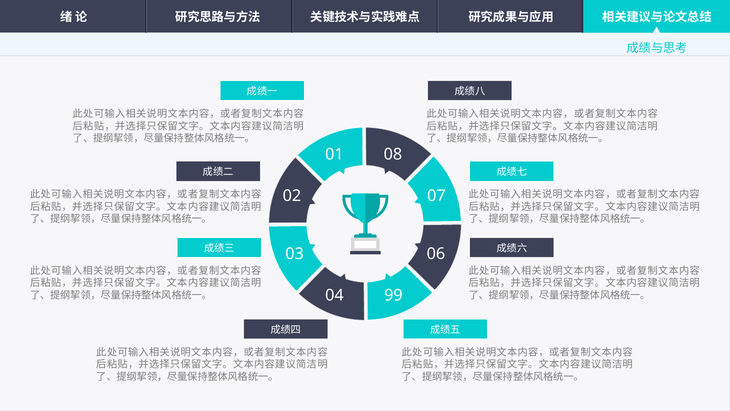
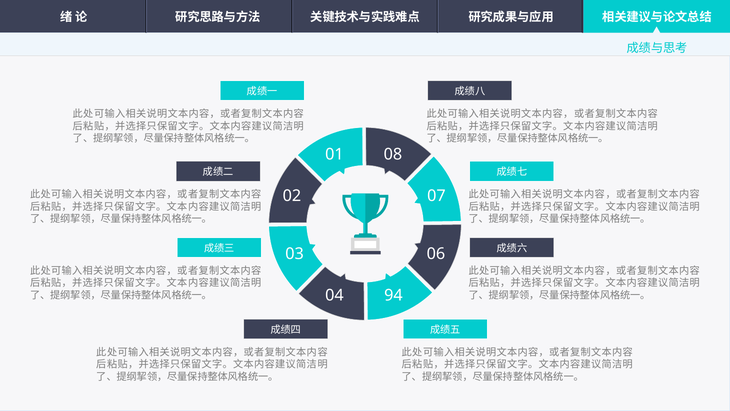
99: 99 -> 94
